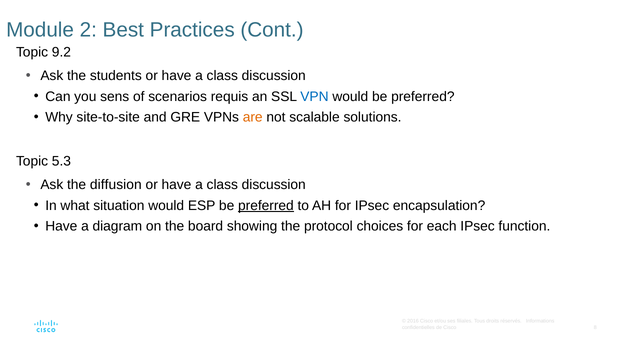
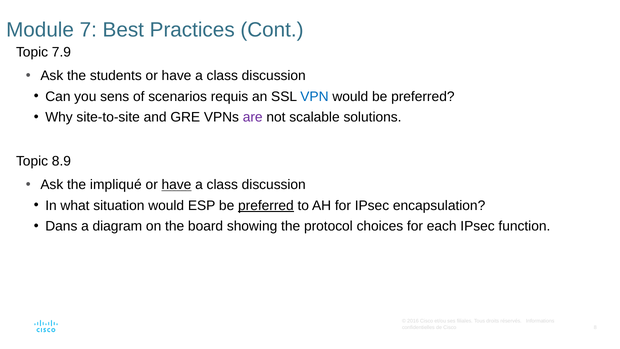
2: 2 -> 7
9.2: 9.2 -> 7.9
are colour: orange -> purple
5.3: 5.3 -> 8.9
diffusion: diffusion -> impliqué
have at (176, 185) underline: none -> present
Have at (61, 226): Have -> Dans
